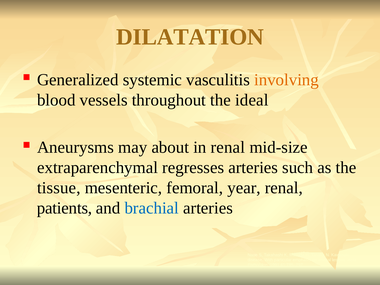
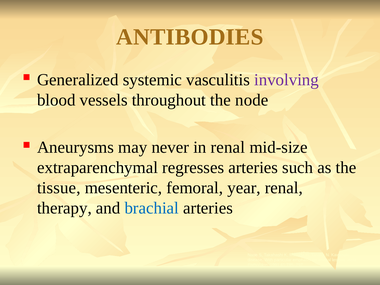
DILATATION: DILATATION -> ANTIBODIES
involving colour: orange -> purple
ideal: ideal -> node
about: about -> never
patients: patients -> therapy
